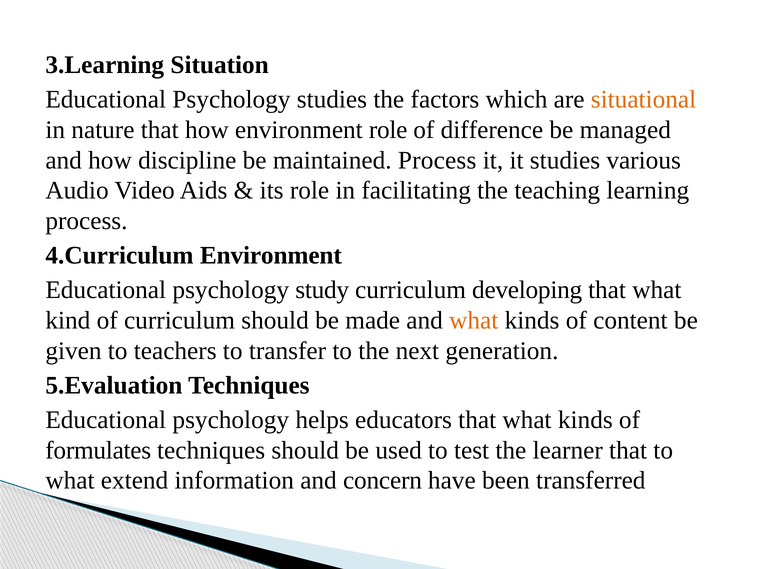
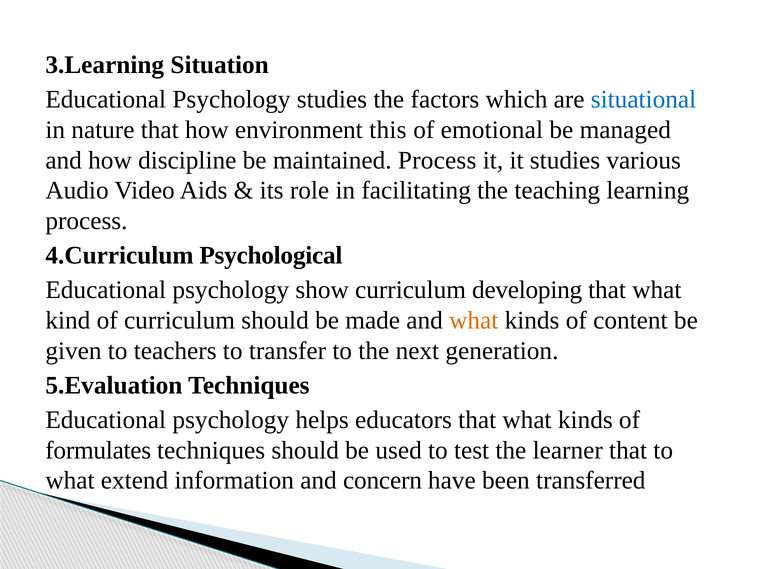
situational colour: orange -> blue
environment role: role -> this
difference: difference -> emotional
4.Curriculum Environment: Environment -> Psychological
study: study -> show
